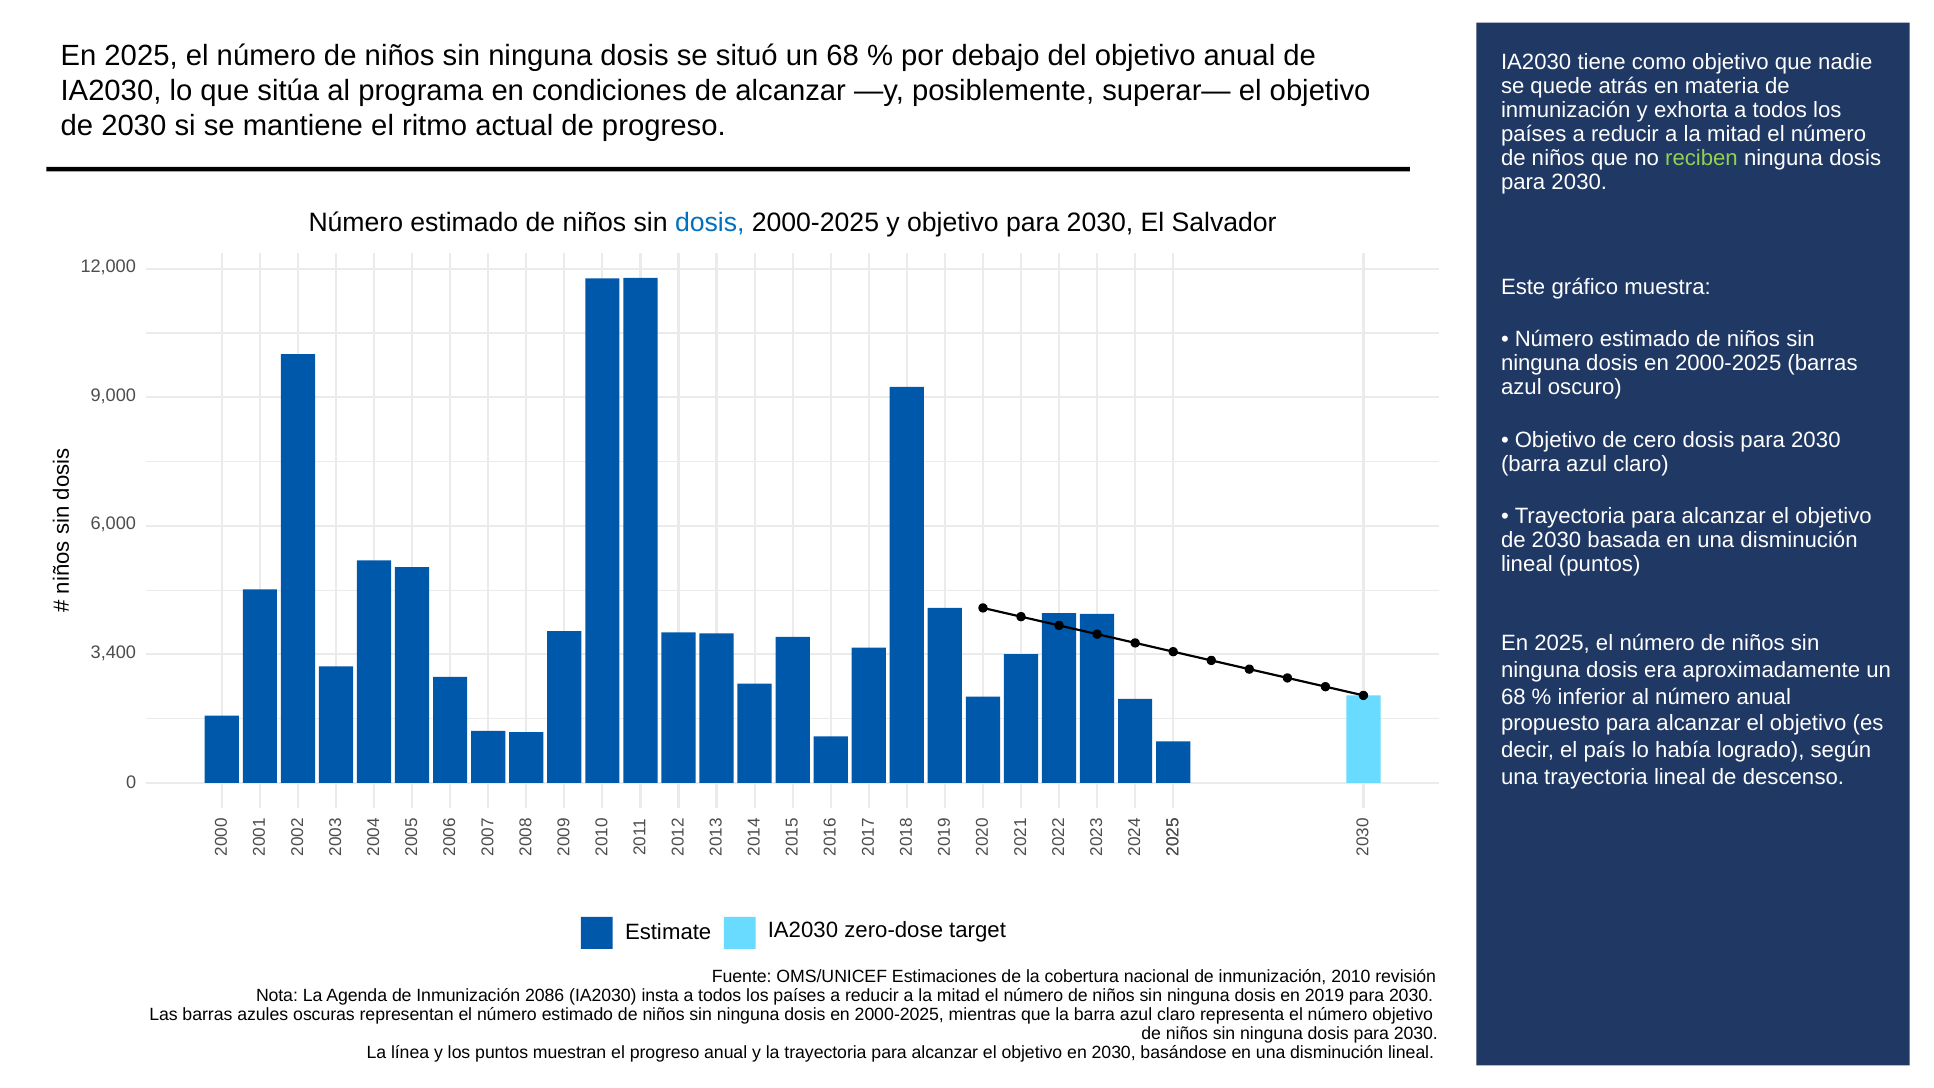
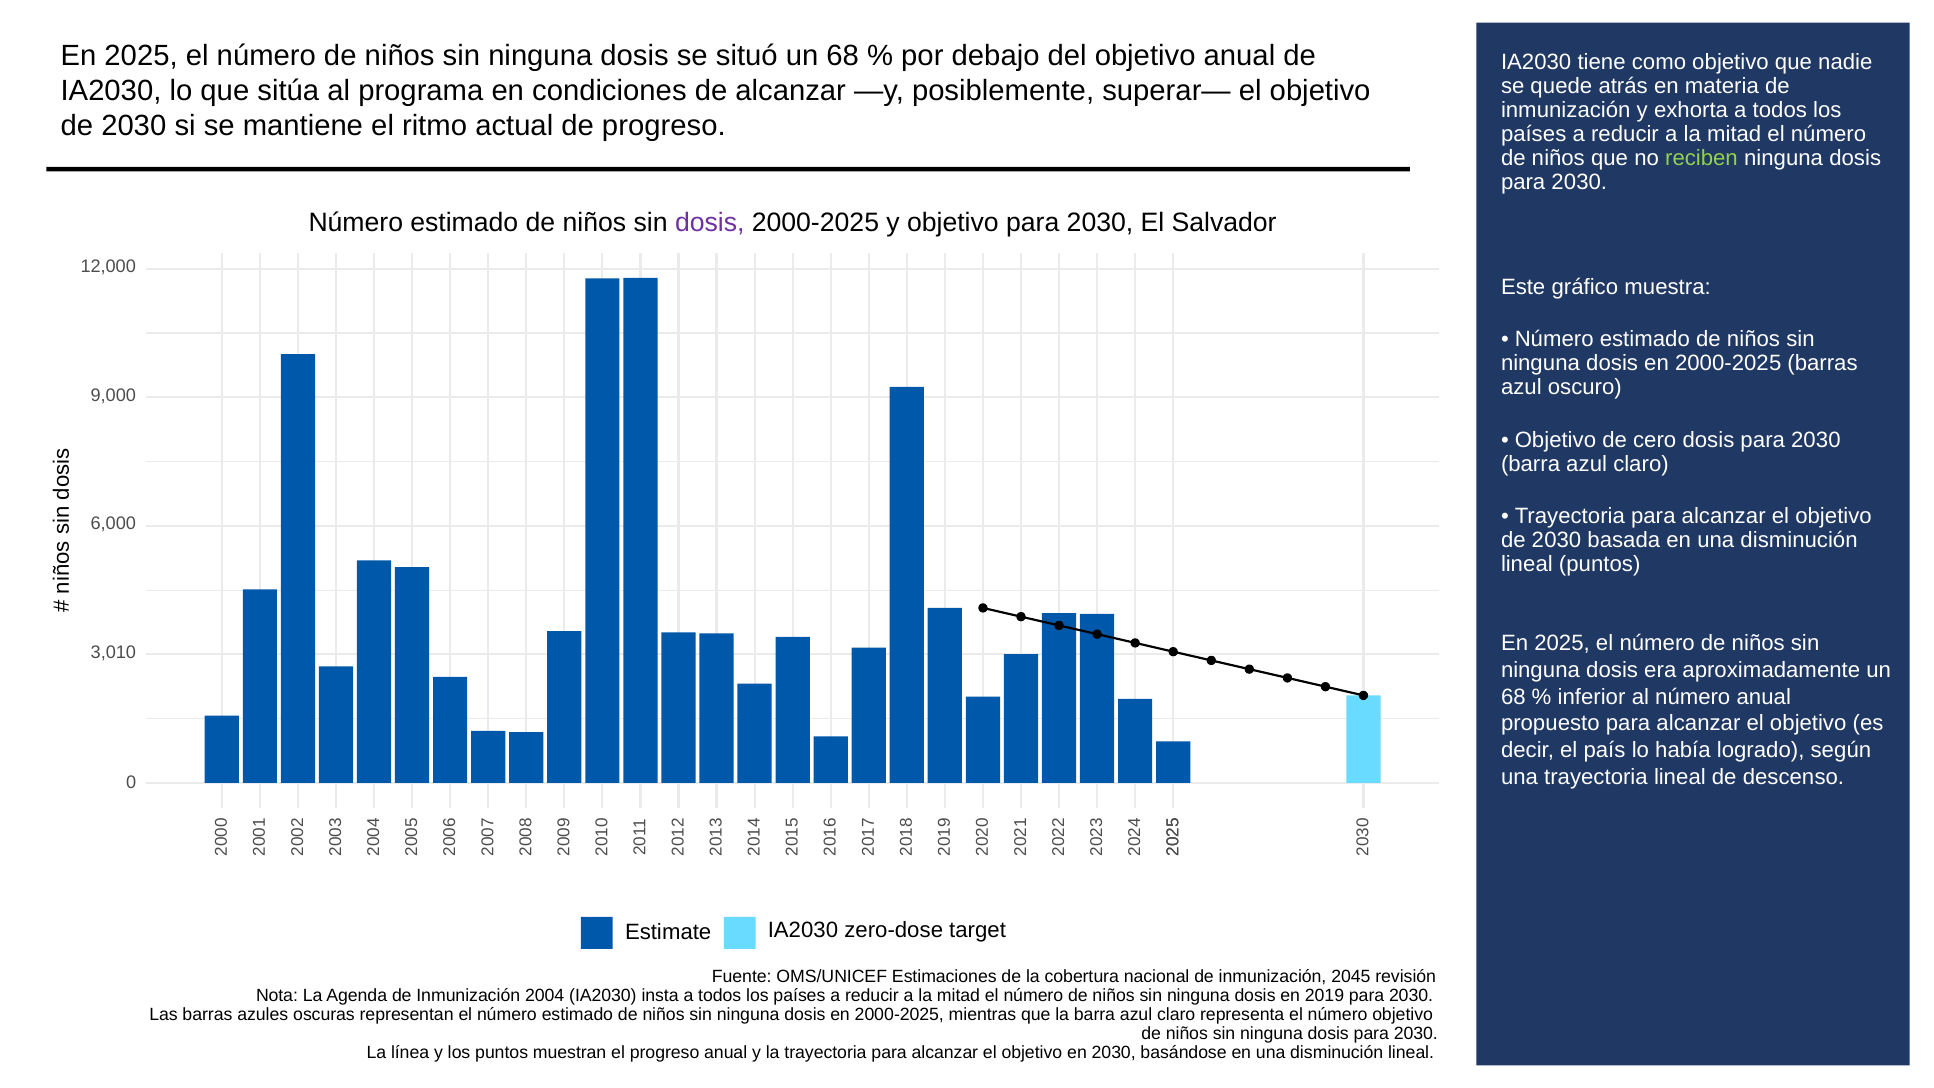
dosis at (710, 223) colour: blue -> purple
3,400: 3,400 -> 3,010
2010: 2010 -> 2045
2086: 2086 -> 2004
